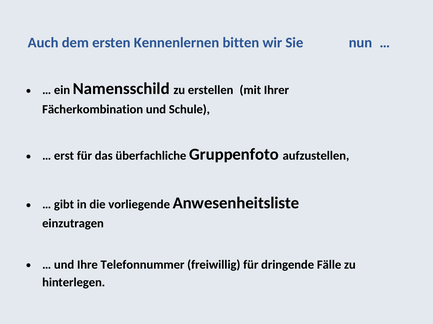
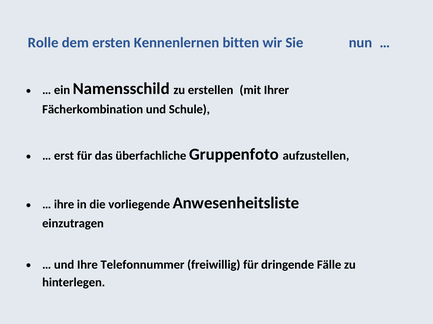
Auch: Auch -> Rolle
gibt at (64, 205): gibt -> ihre
